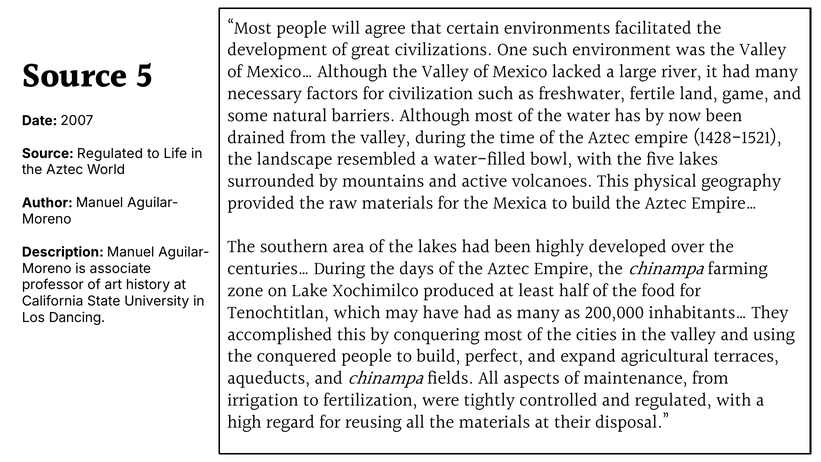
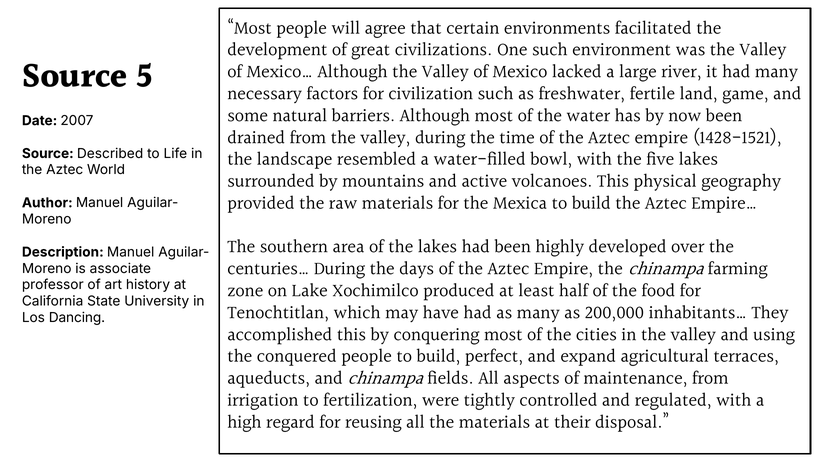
Source Regulated: Regulated -> Described
